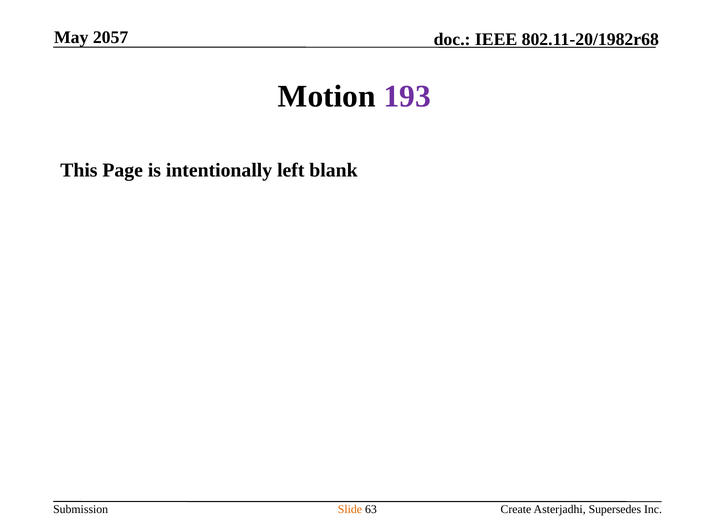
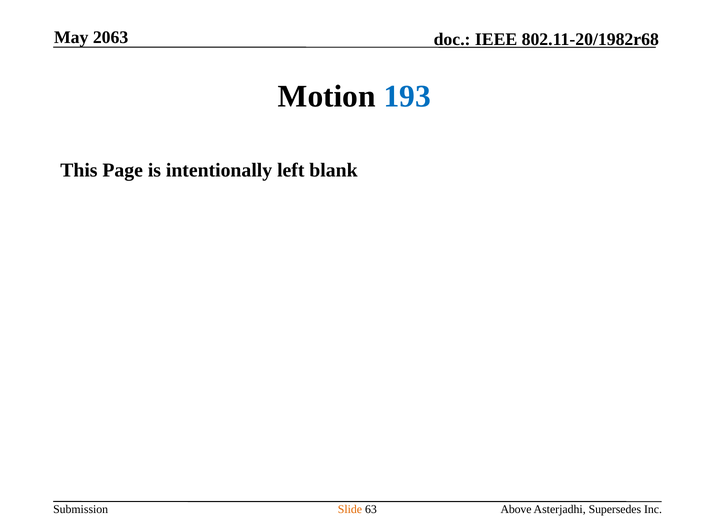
2057: 2057 -> 2063
193 colour: purple -> blue
Create: Create -> Above
